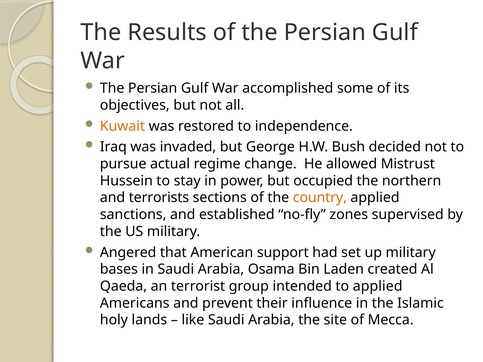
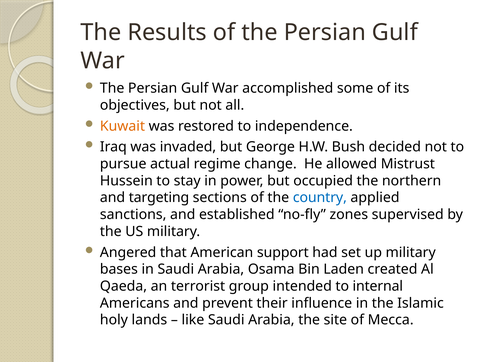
terrorists: terrorists -> targeting
country colour: orange -> blue
to applied: applied -> internal
